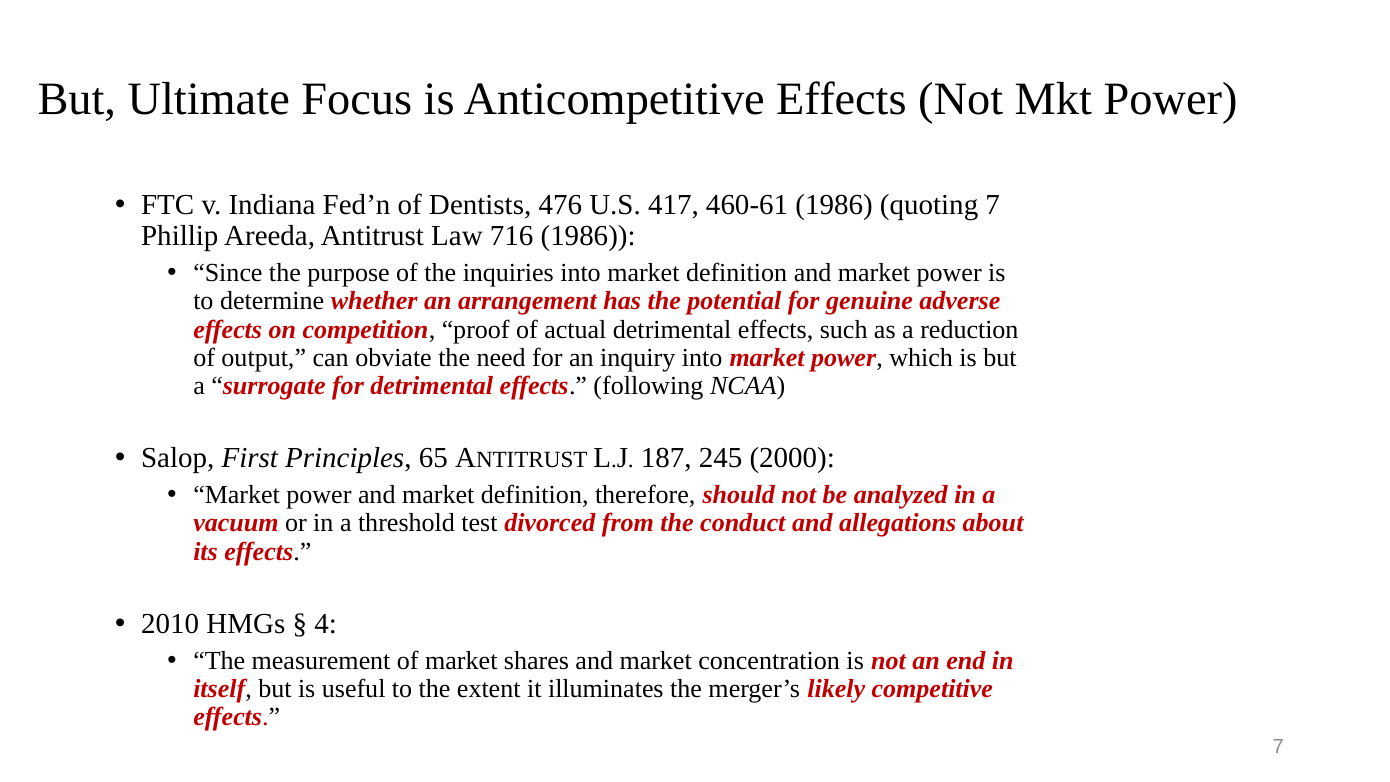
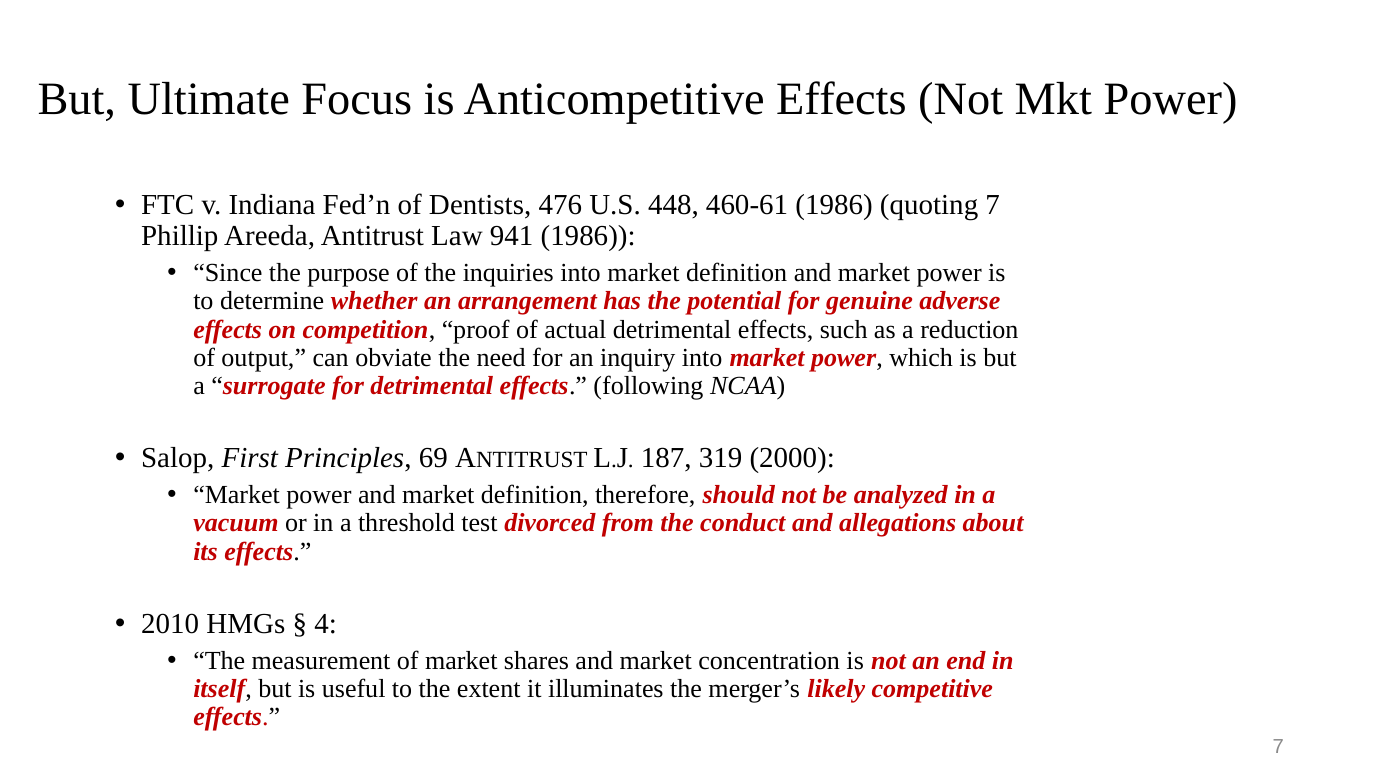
417: 417 -> 448
716: 716 -> 941
65: 65 -> 69
245: 245 -> 319
